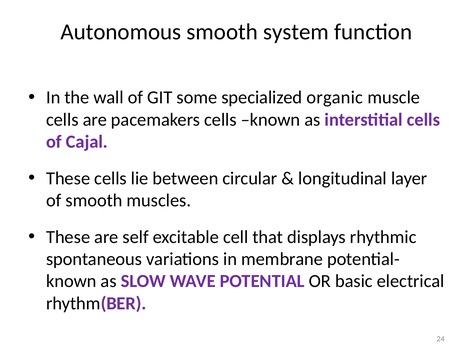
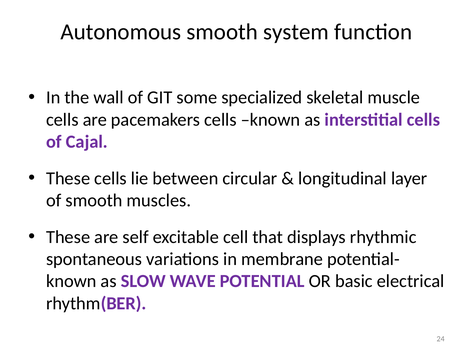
organic: organic -> skeletal
